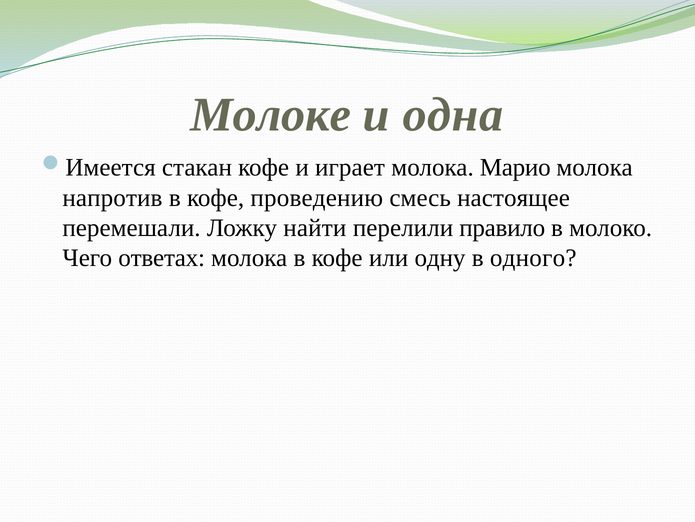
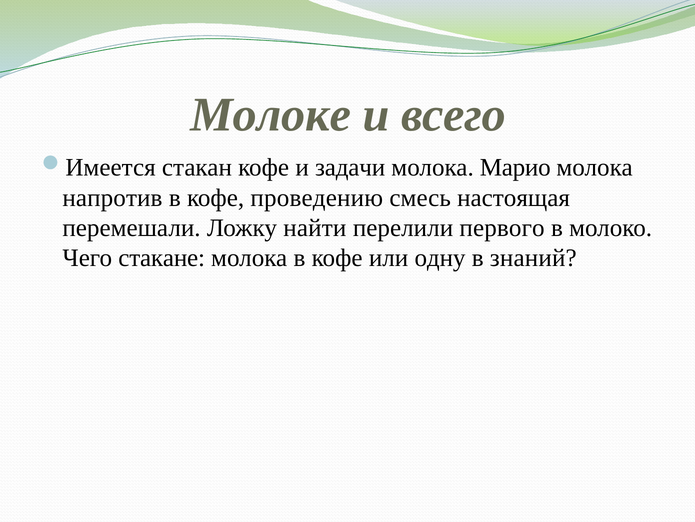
одна: одна -> всего
играет: играет -> задачи
настоящее: настоящее -> настоящая
правило: правило -> первого
ответах: ответах -> стакане
одного: одного -> знаний
